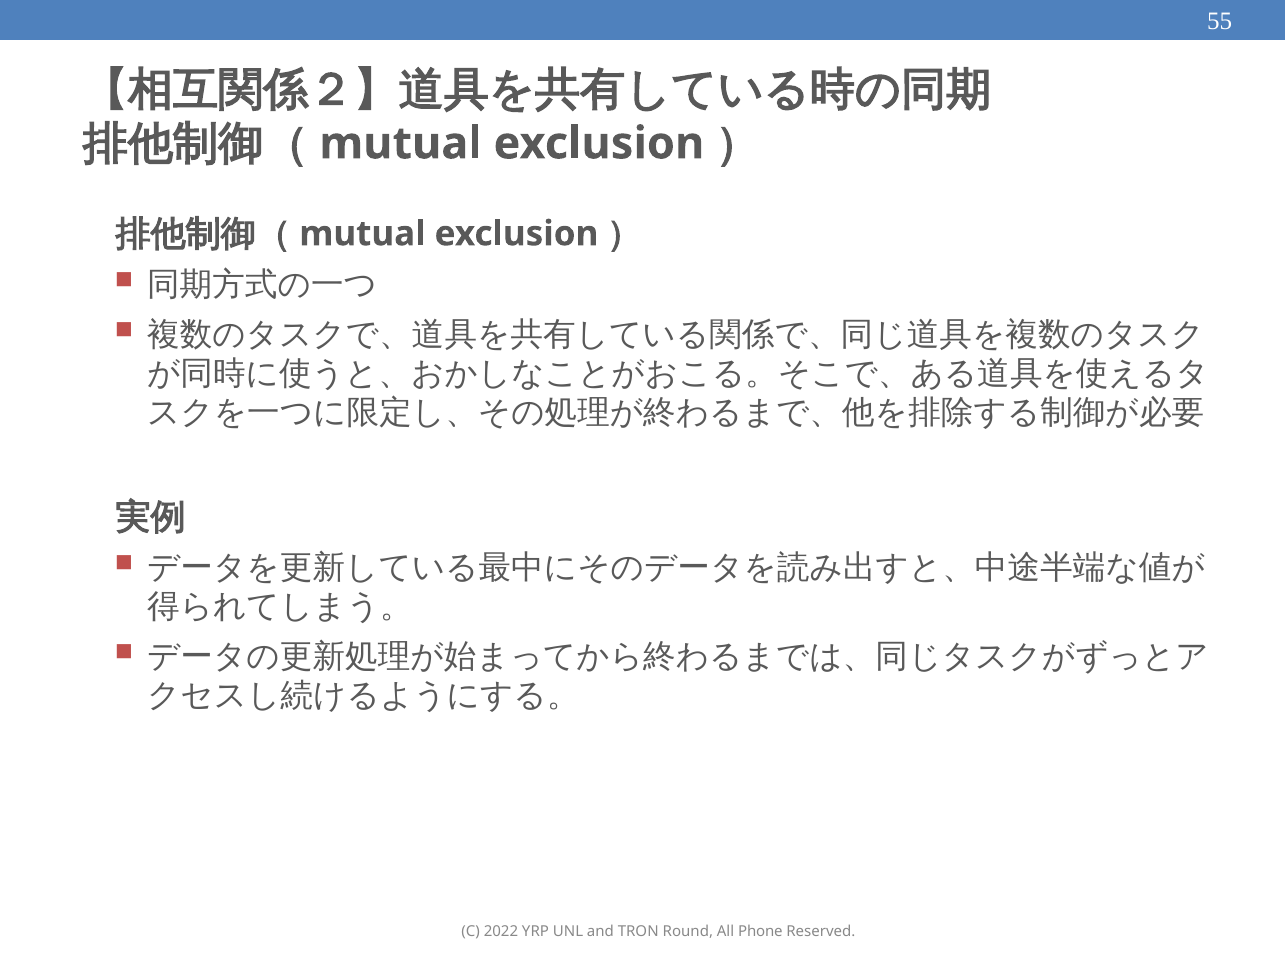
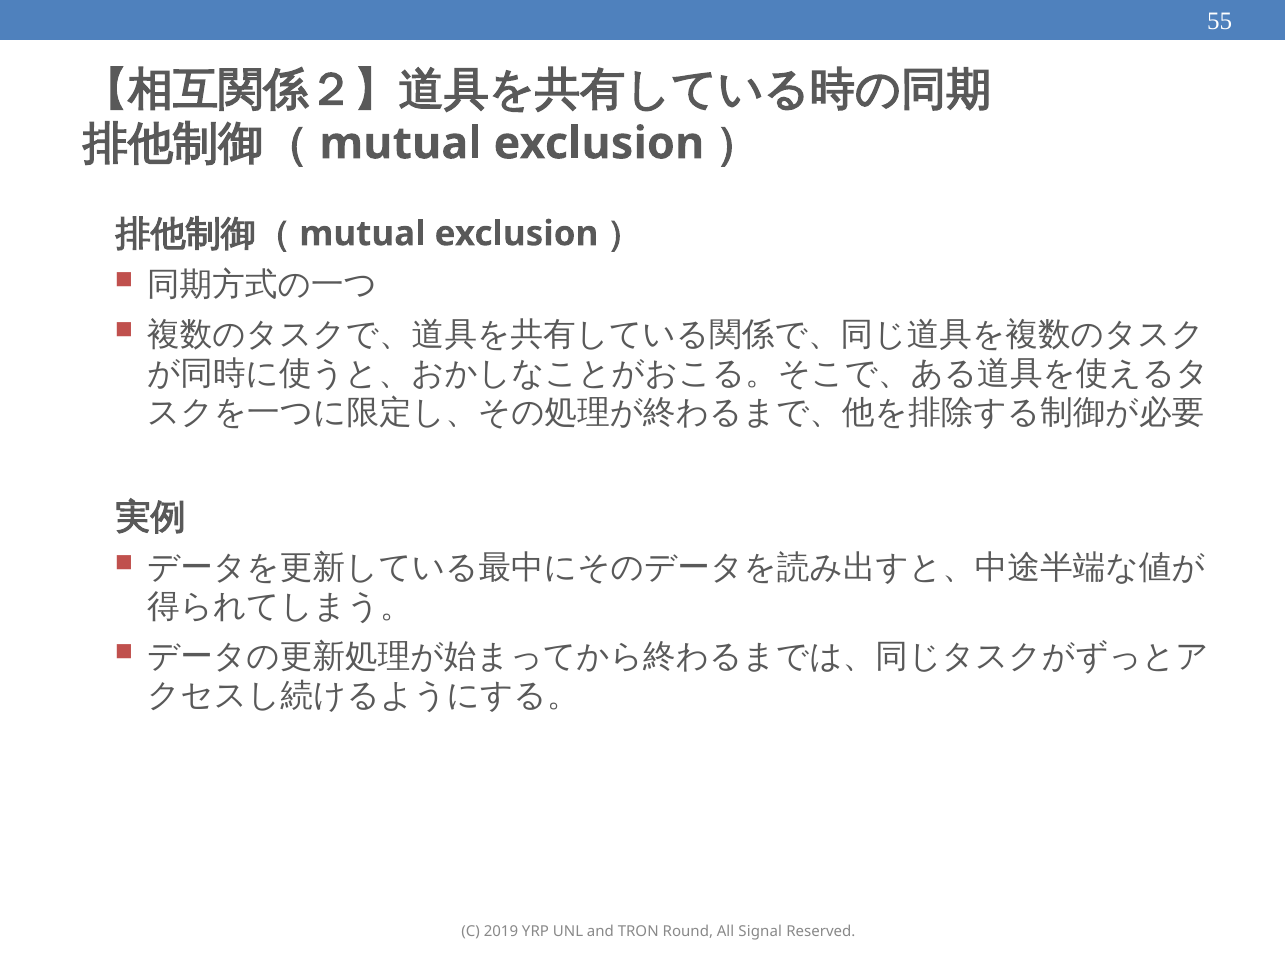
2022: 2022 -> 2019
Phone: Phone -> Signal
